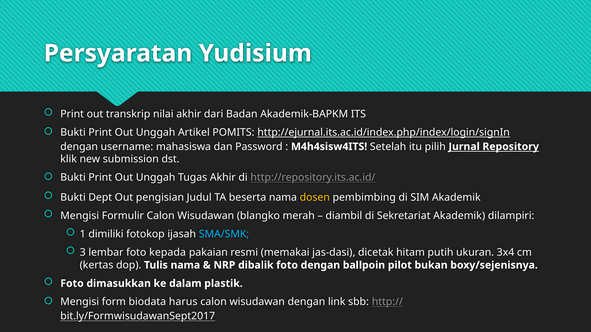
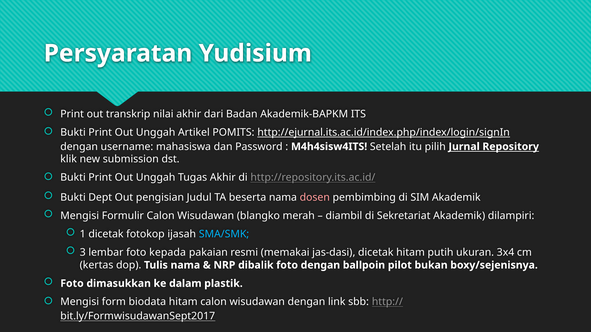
dosen colour: yellow -> pink
1 dimiliki: dimiliki -> dicetak
biodata harus: harus -> hitam
